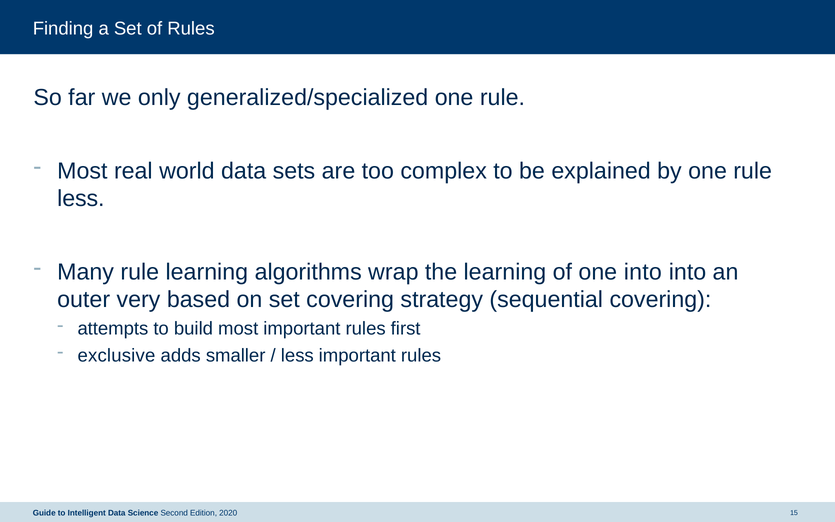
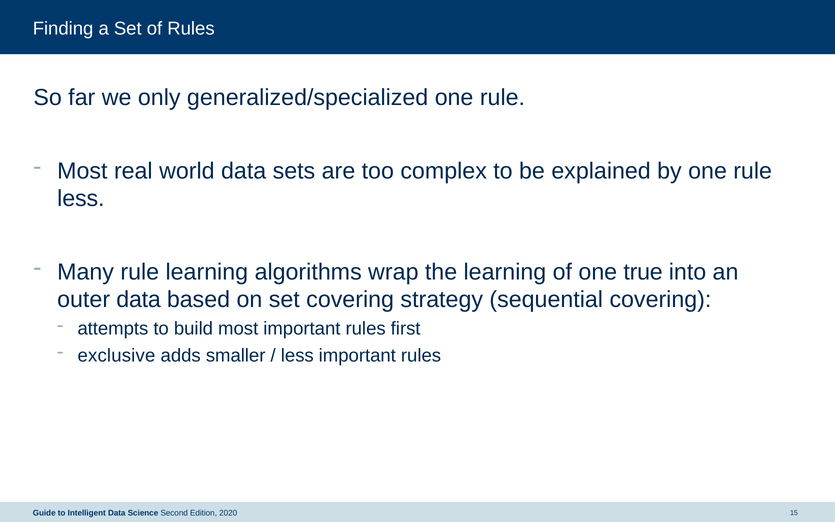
one into: into -> true
outer very: very -> data
